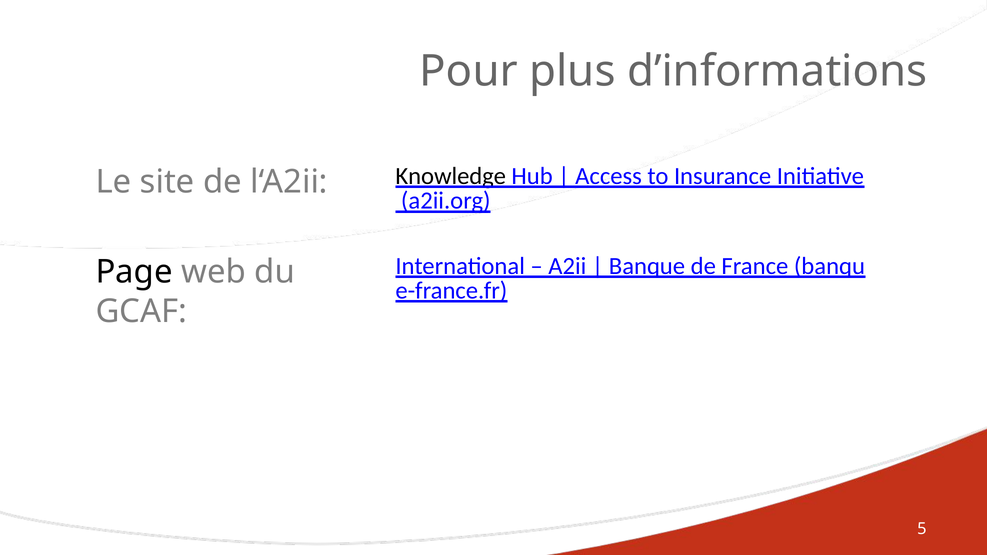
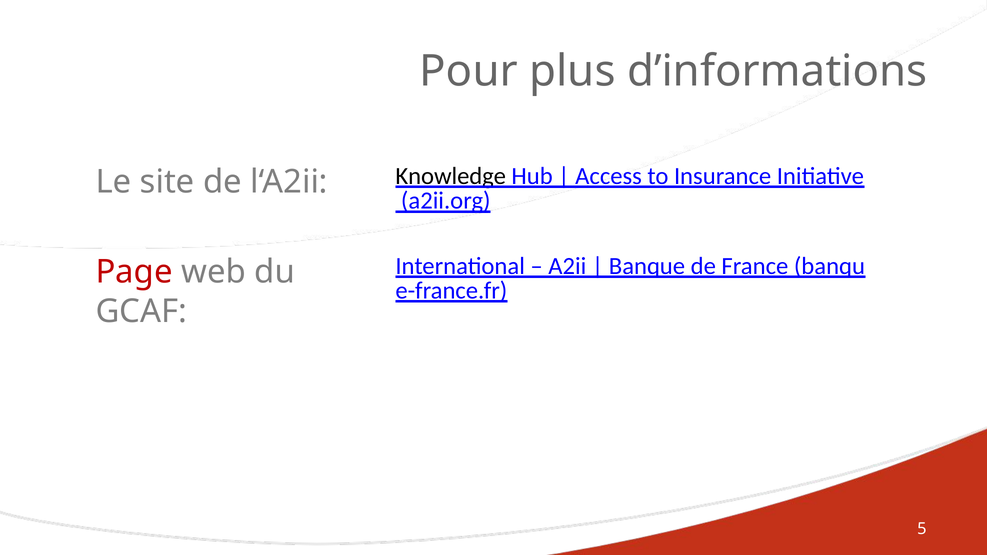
Page colour: black -> red
